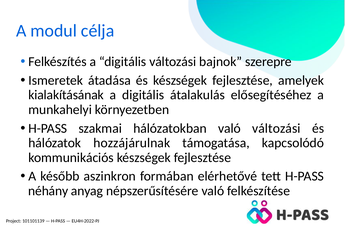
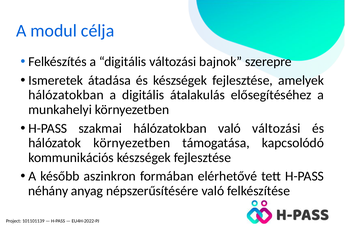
kialakításának at (66, 95): kialakításának -> hálózatokban
hálózatok hozzájárulnak: hozzájárulnak -> környezetben
